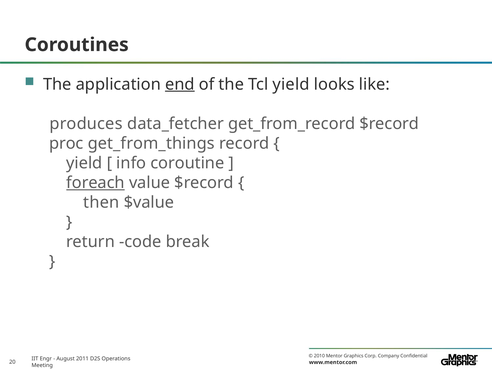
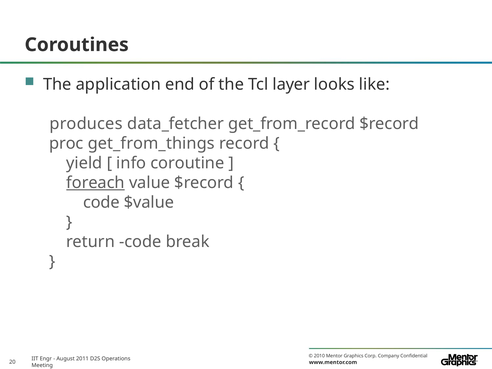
end underline: present -> none
Tcl yield: yield -> layer
then at (101, 202): then -> code
